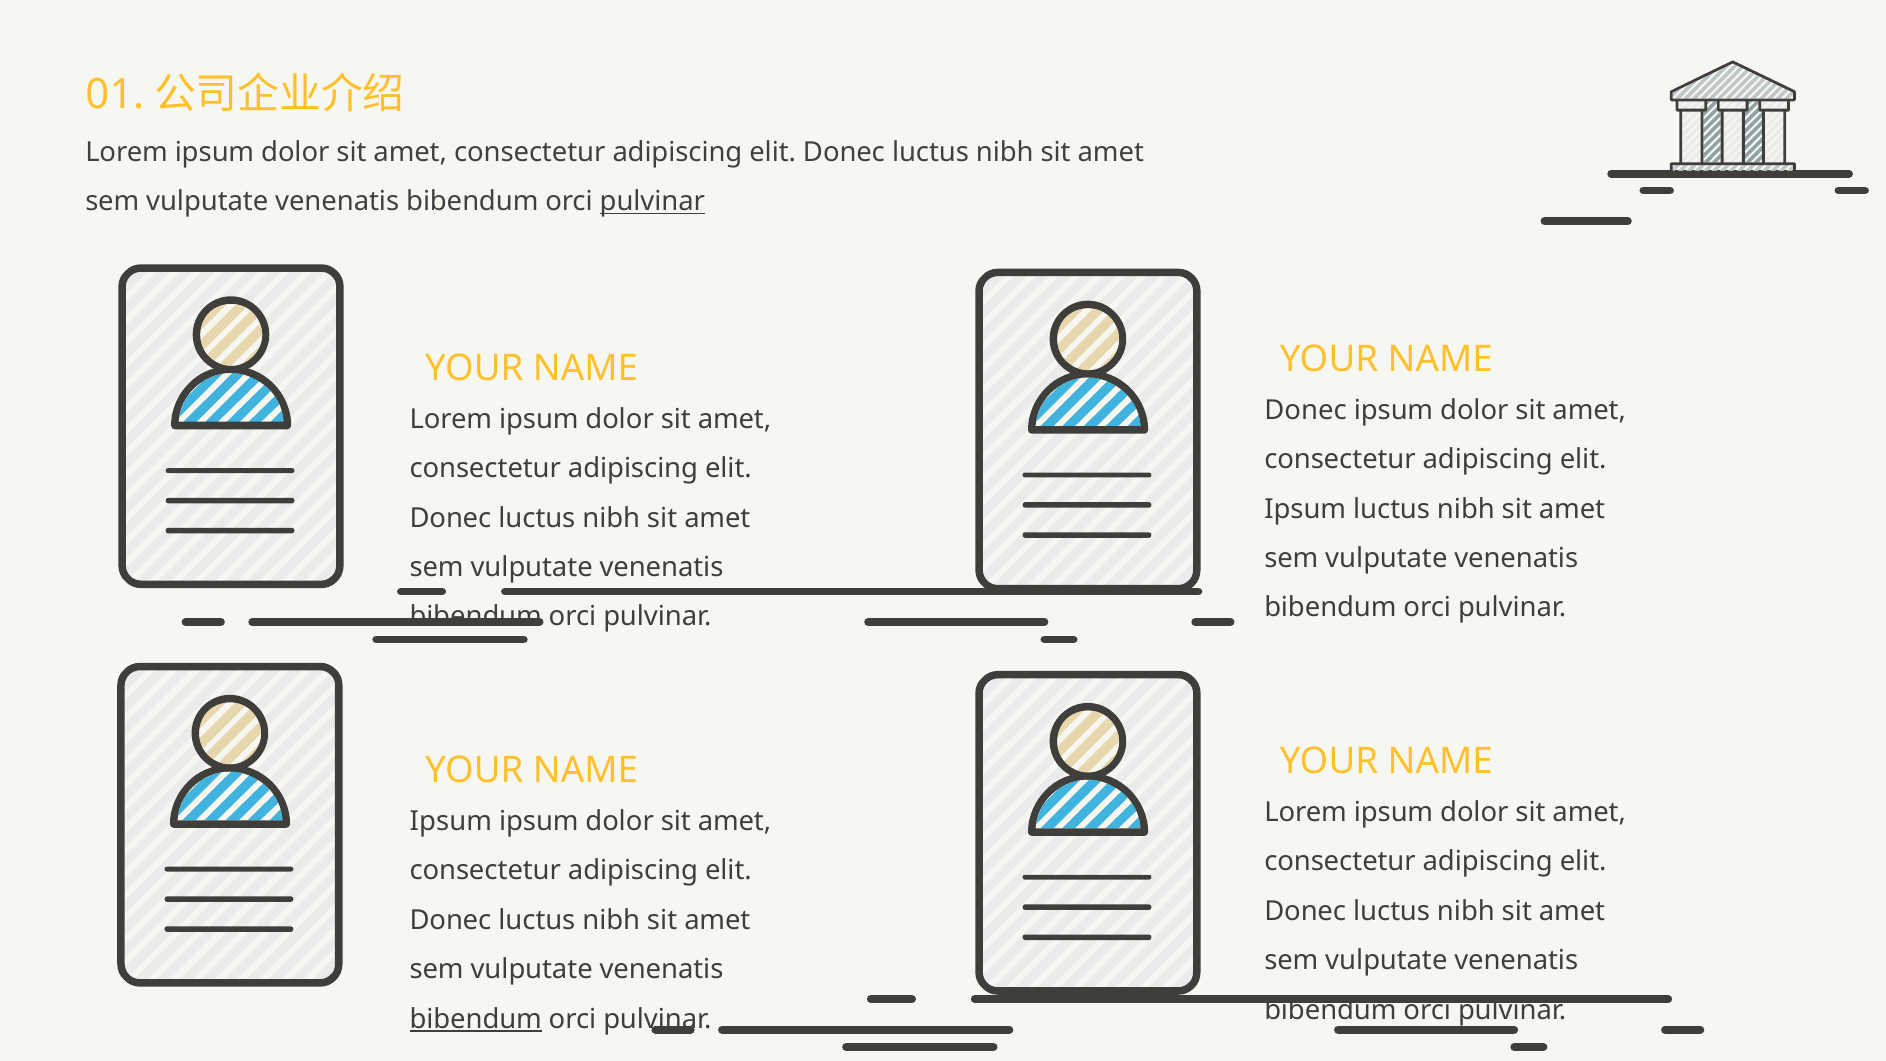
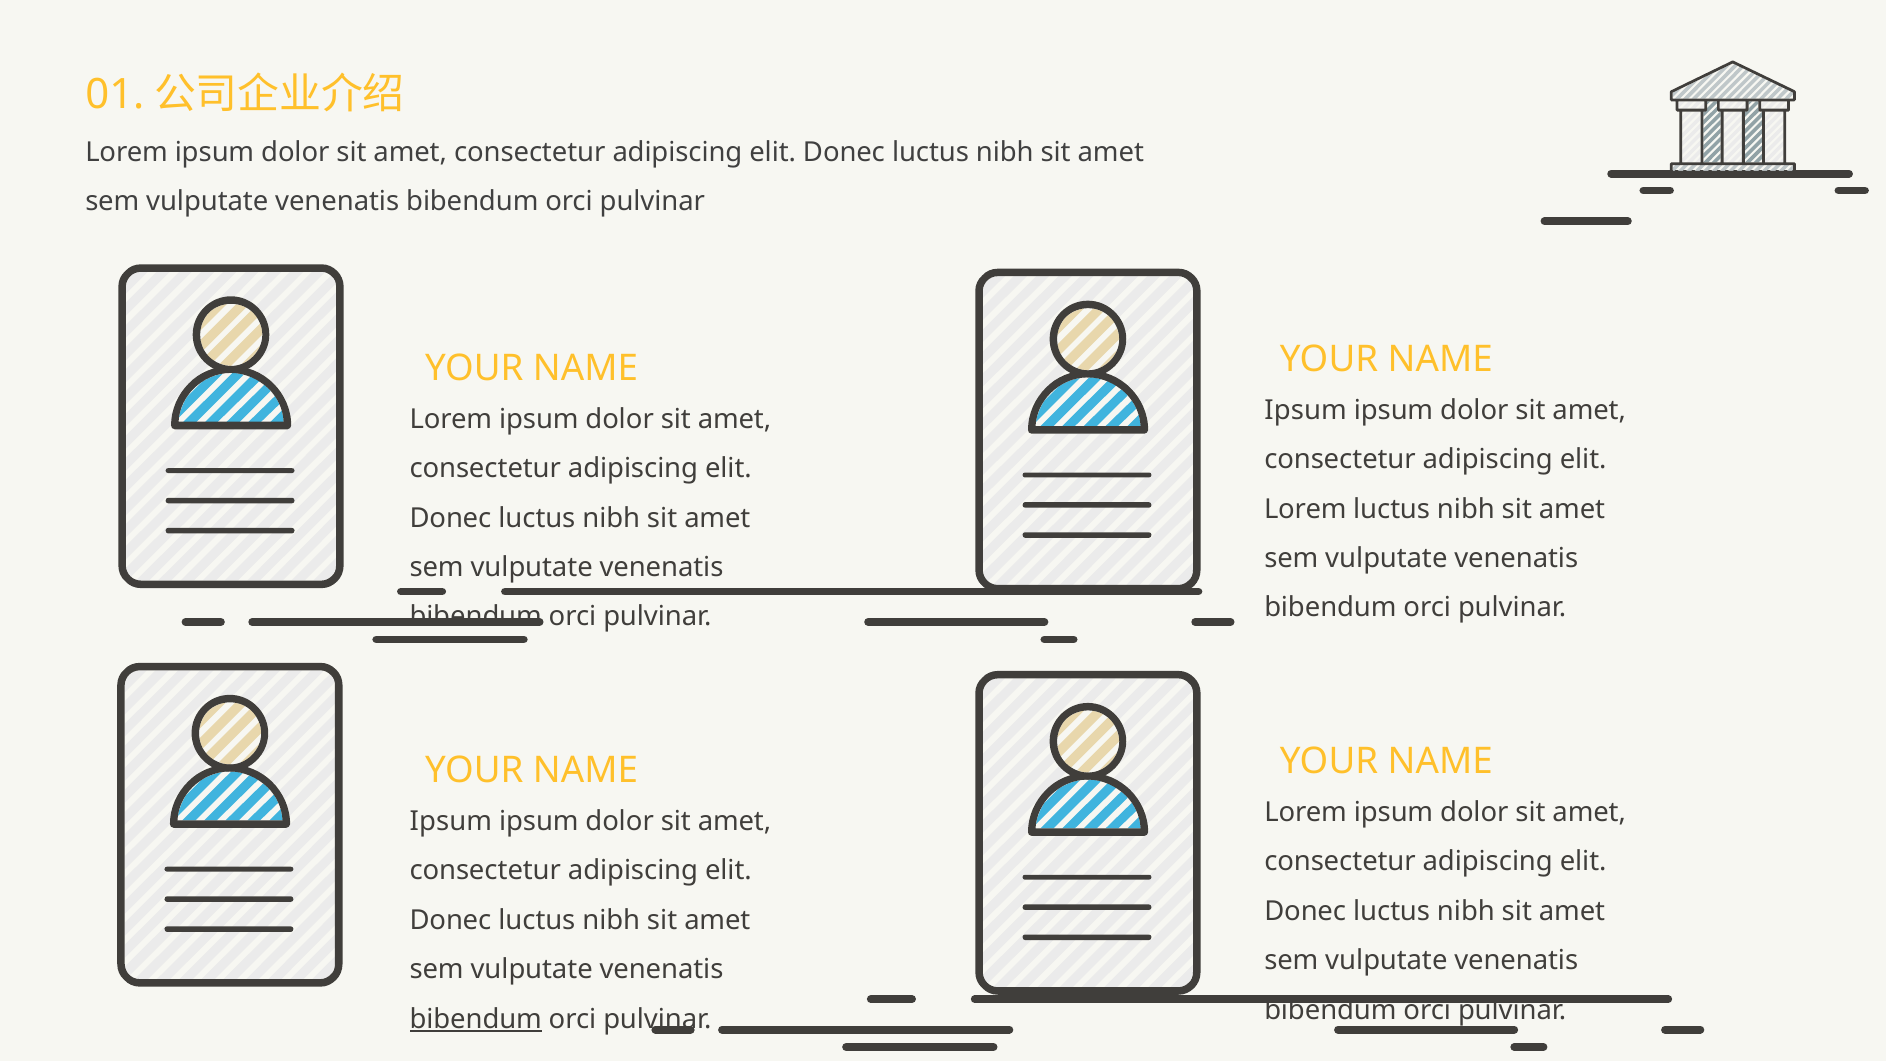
pulvinar at (652, 202) underline: present -> none
Donec at (1306, 410): Donec -> Ipsum
Ipsum at (1305, 509): Ipsum -> Lorem
